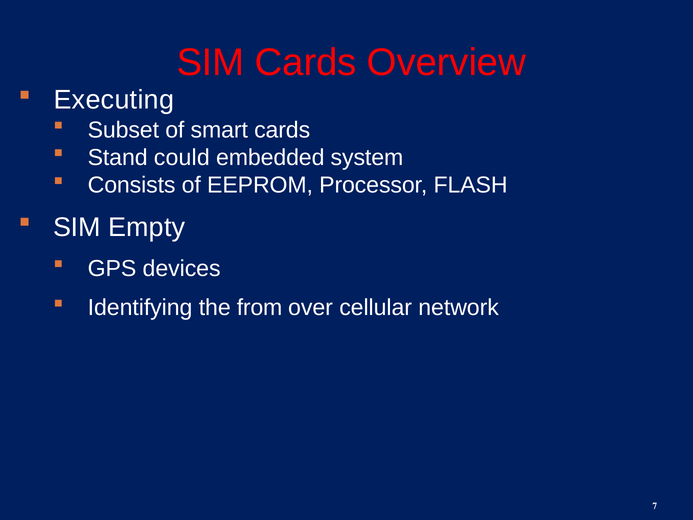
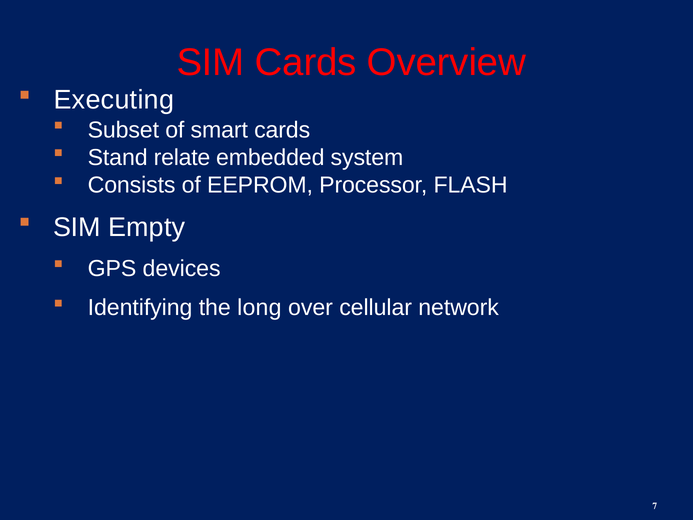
could: could -> relate
from: from -> long
